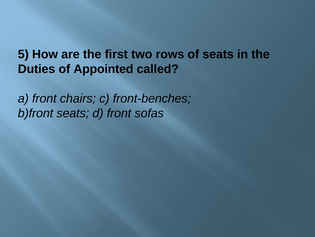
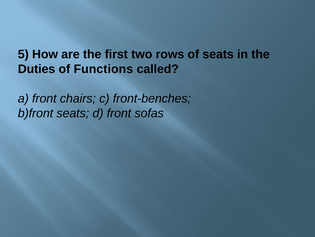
Appointed: Appointed -> Functions
